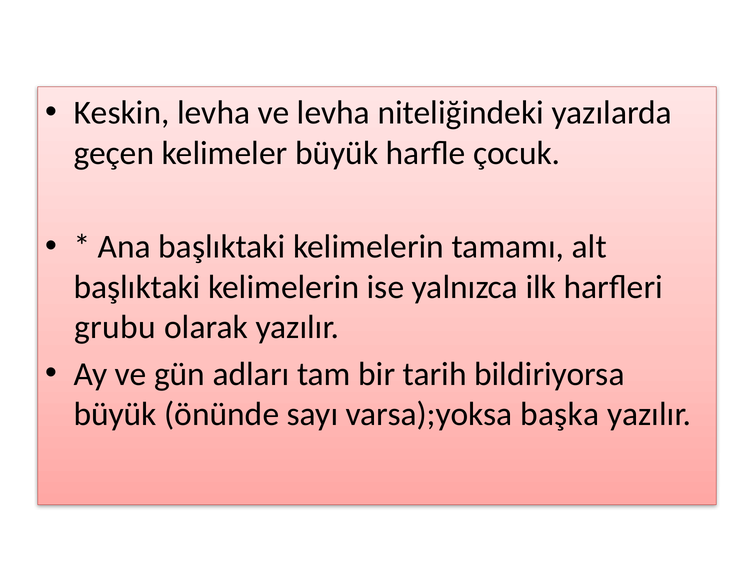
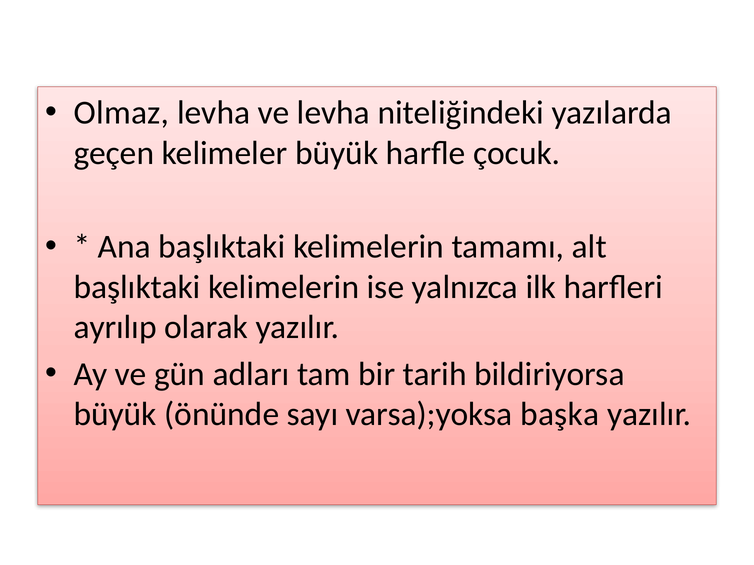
Keskin: Keskin -> Olmaz
grubu: grubu -> ayrılıp
